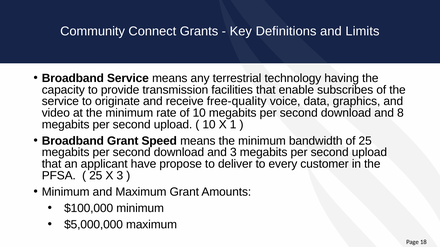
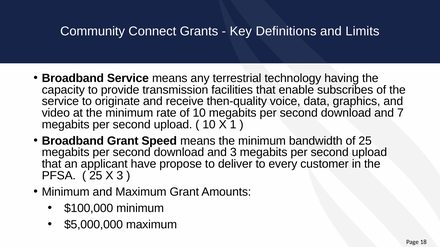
free-quality: free-quality -> then-quality
8: 8 -> 7
